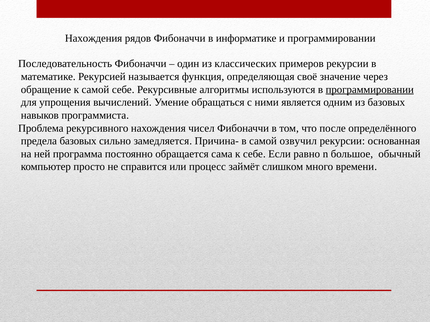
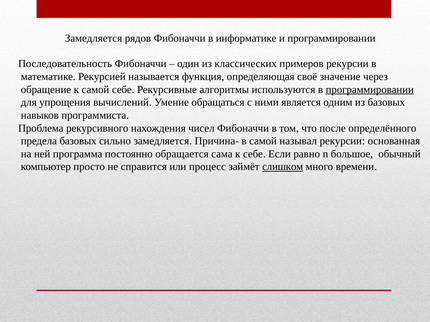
Нахождения at (94, 38): Нахождения -> Замедляется
озвучил: озвучил -> называл
слишком underline: none -> present
